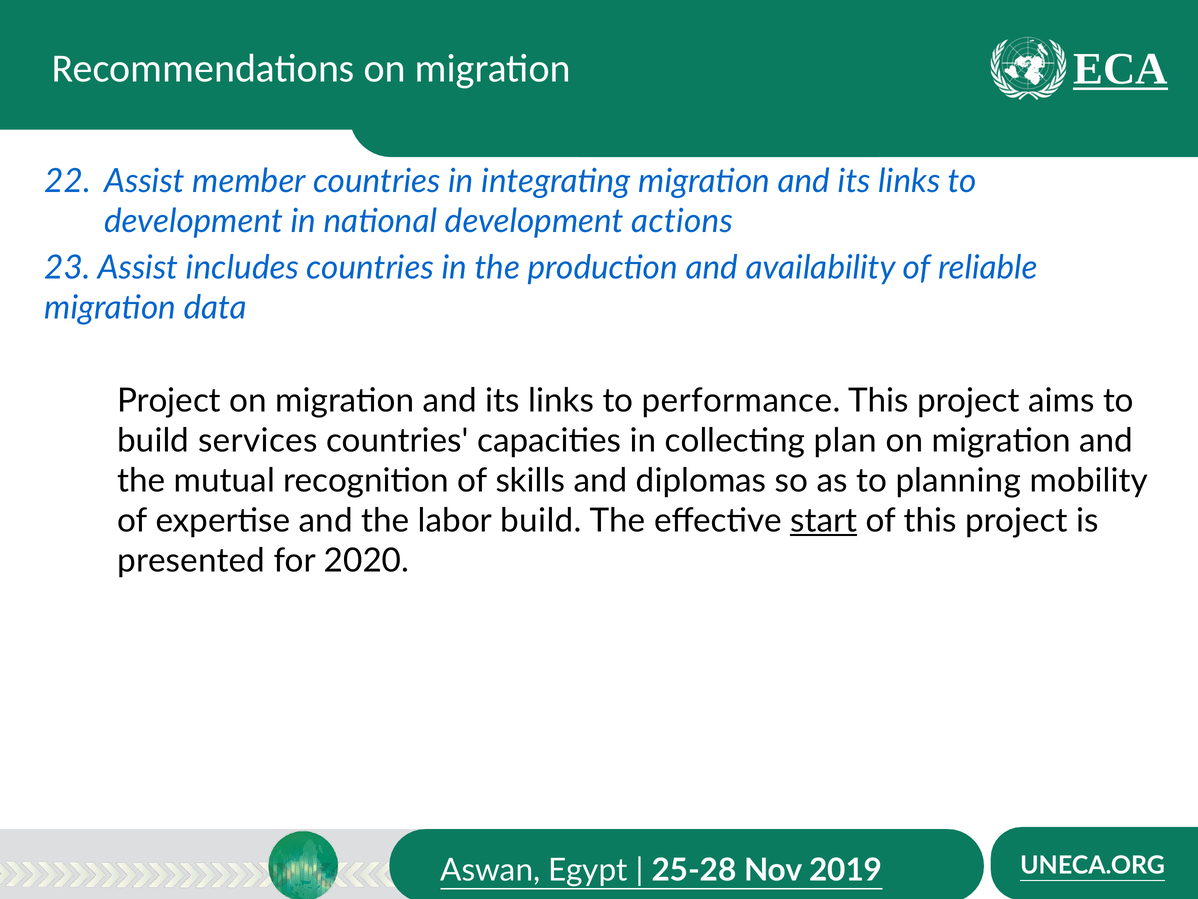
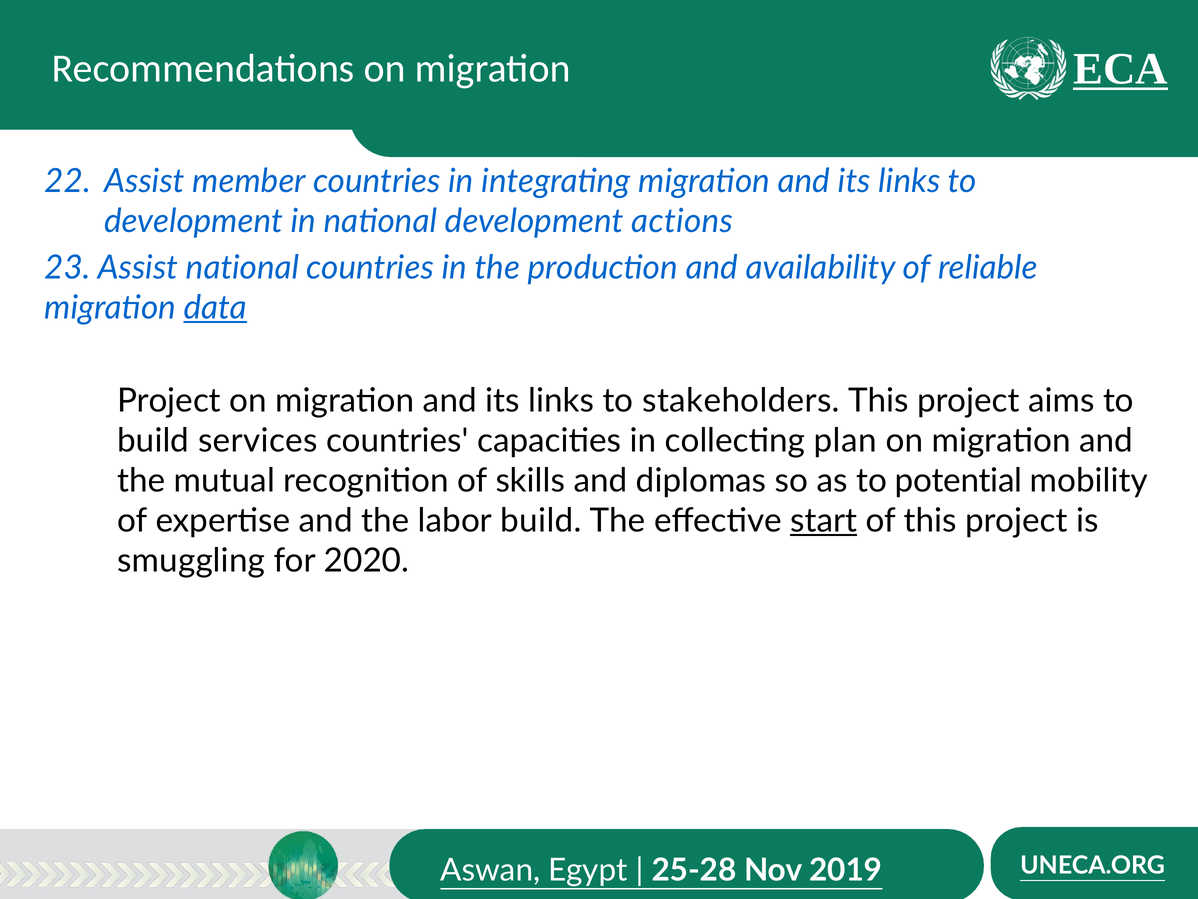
Assist includes: includes -> national
data underline: none -> present
performance: performance -> stakeholders
planning: planning -> potential
presented: presented -> smuggling
